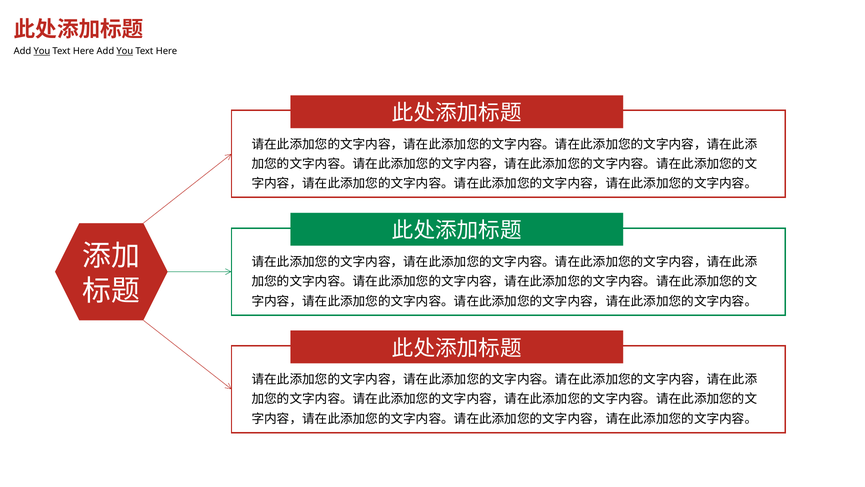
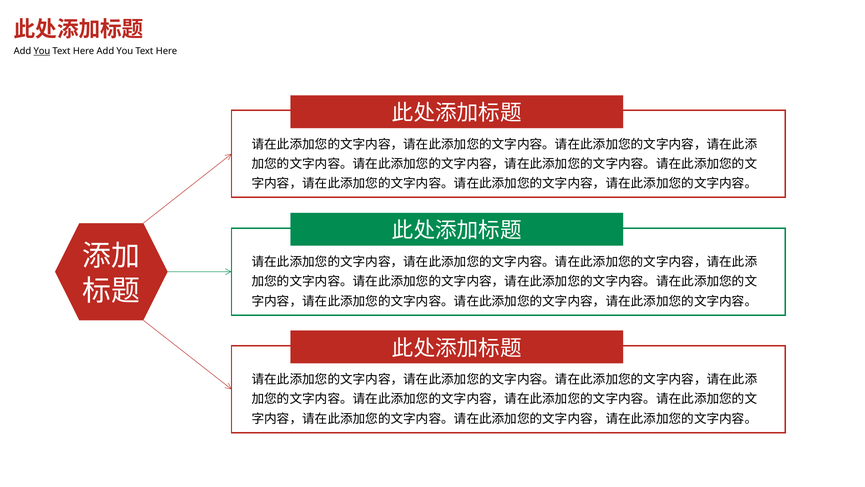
You at (125, 51) underline: present -> none
